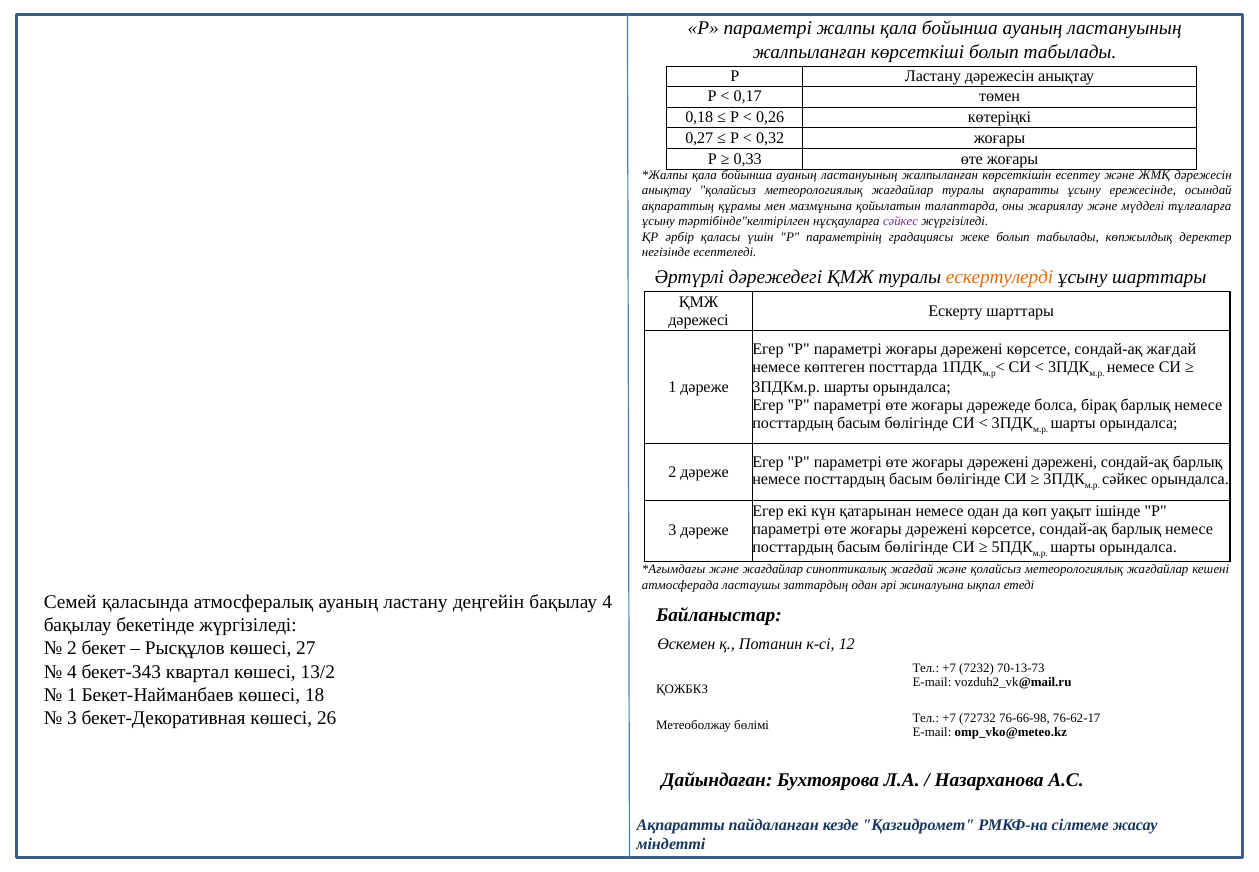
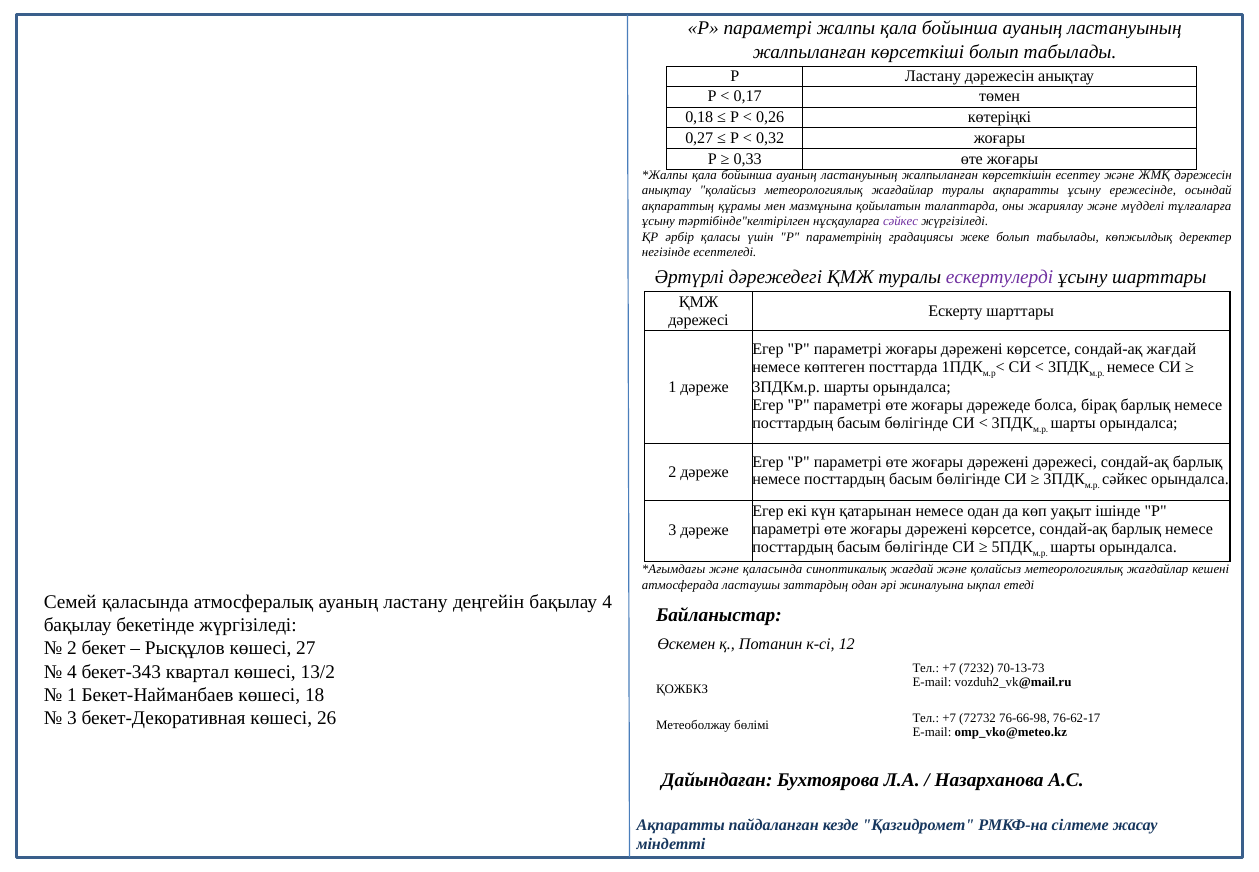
ескертулерді colour: orange -> purple
дәрежені дәрежені: дәрежені -> дәрежесі
және жағдайлар: жағдайлар -> қаласында
